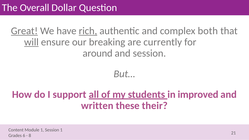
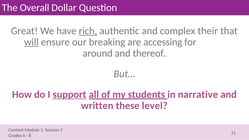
Great underline: present -> none
both: both -> their
currently: currently -> accessing
and session: session -> thereof
support underline: none -> present
improved: improved -> narrative
their: their -> level
